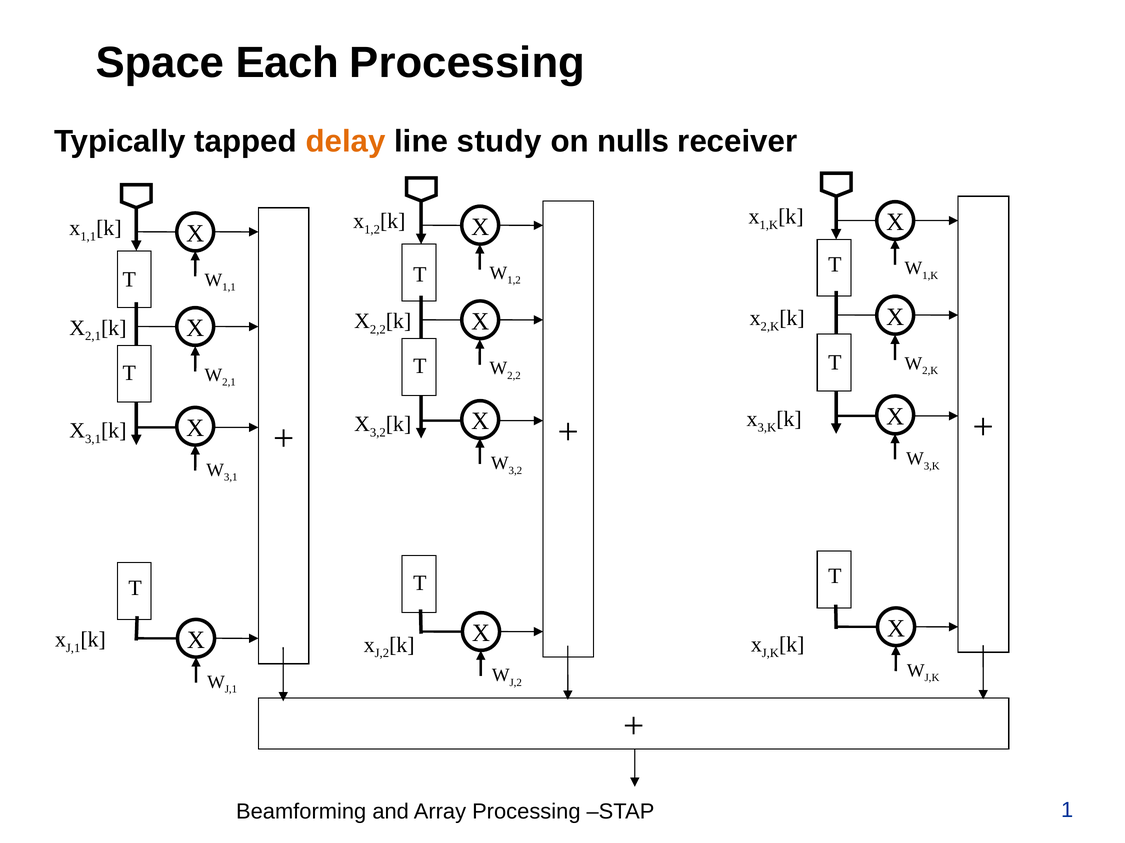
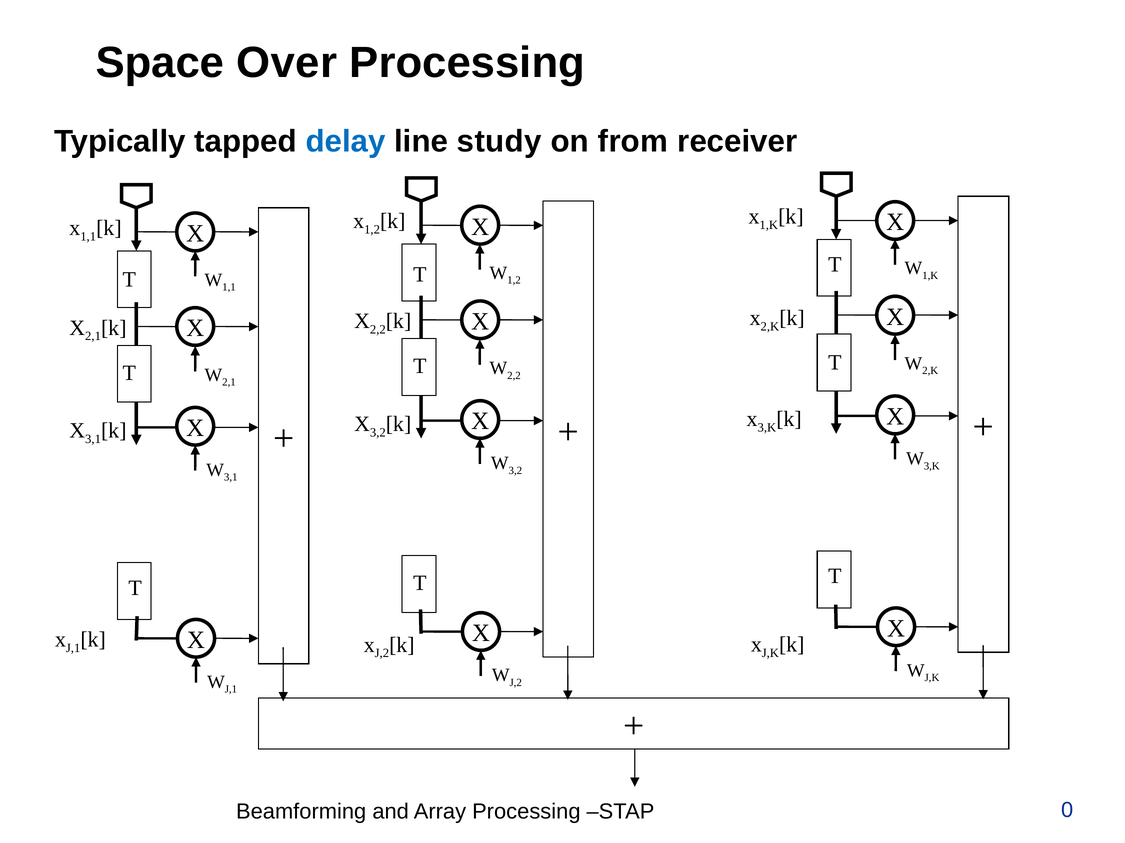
Each: Each -> Over
delay colour: orange -> blue
nulls: nulls -> from
1: 1 -> 0
